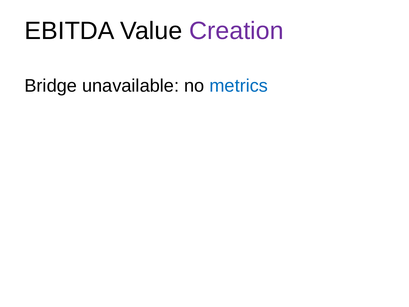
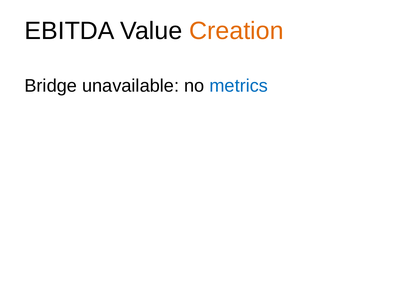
Creation colour: purple -> orange
